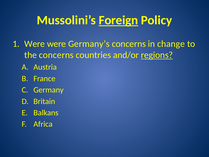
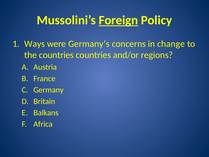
Were at (35, 44): Were -> Ways
the concerns: concerns -> countries
regions underline: present -> none
